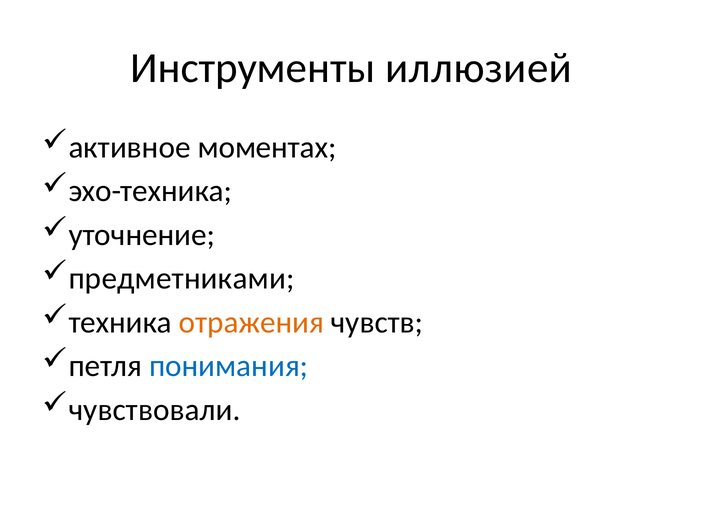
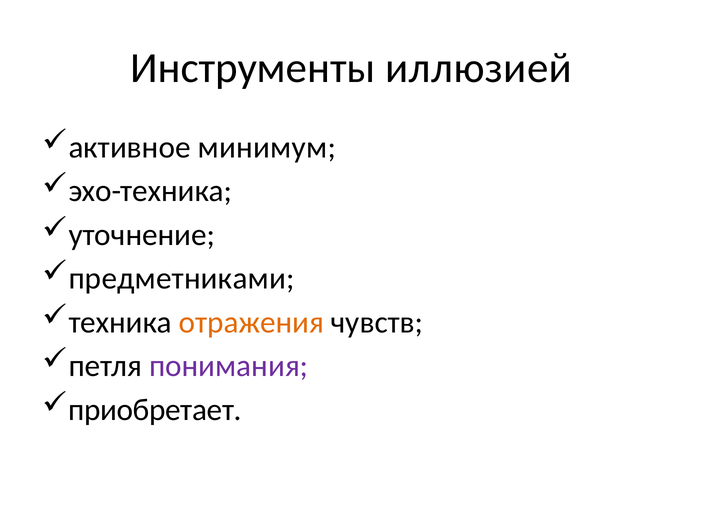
моментах: моментах -> минимум
понимания colour: blue -> purple
чувствовали: чувствовали -> приобретает
